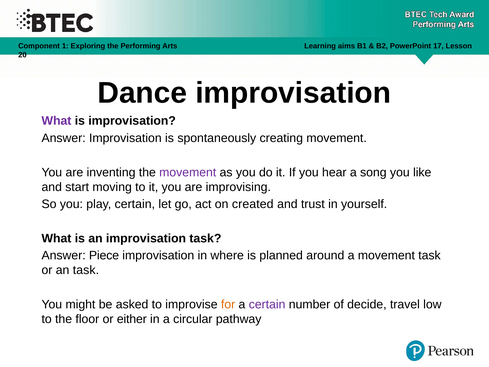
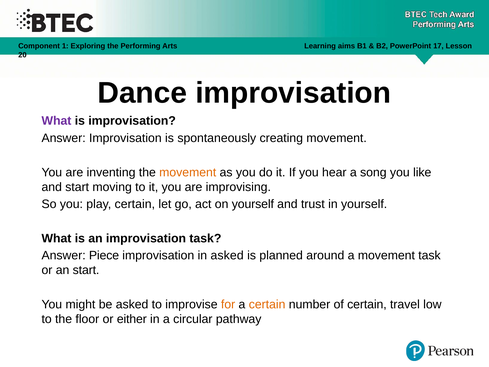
movement at (188, 172) colour: purple -> orange
on created: created -> yourself
in where: where -> asked
an task: task -> start
certain at (267, 304) colour: purple -> orange
of decide: decide -> certain
